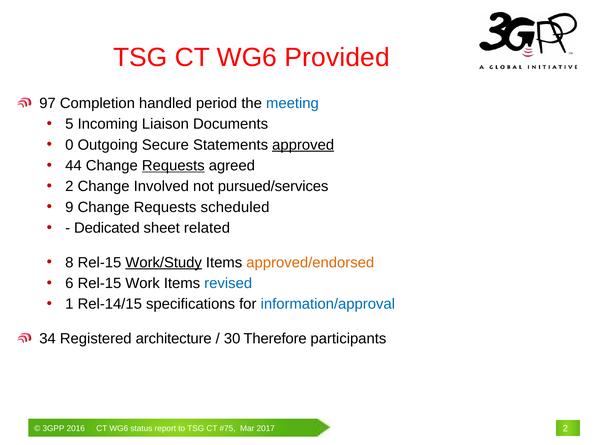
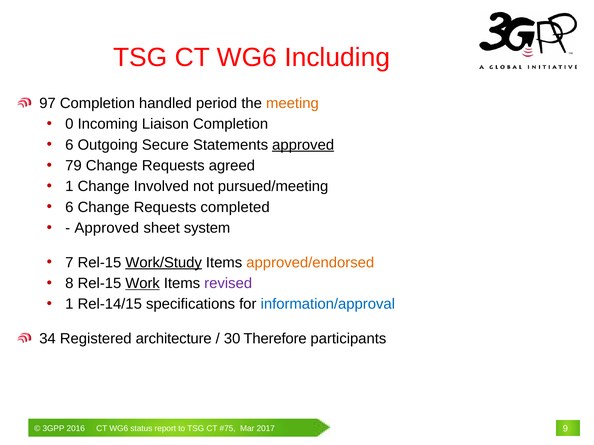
Provided: Provided -> Including
meeting colour: blue -> orange
5: 5 -> 0
Liaison Documents: Documents -> Completion
0 at (69, 145): 0 -> 6
44: 44 -> 79
Requests at (173, 166) underline: present -> none
2 at (69, 187): 2 -> 1
pursued/services: pursued/services -> pursued/meeting
9 at (69, 207): 9 -> 6
scheduled: scheduled -> completed
Dedicated at (107, 228): Dedicated -> Approved
related: related -> system
8: 8 -> 7
6: 6 -> 8
Work underline: none -> present
revised colour: blue -> purple
2 at (565, 429): 2 -> 9
